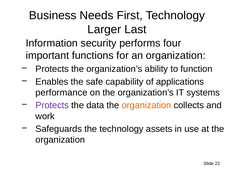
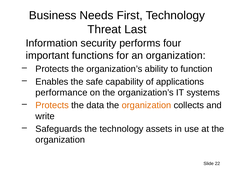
Larger: Larger -> Threat
Protects at (52, 106) colour: purple -> orange
work: work -> write
